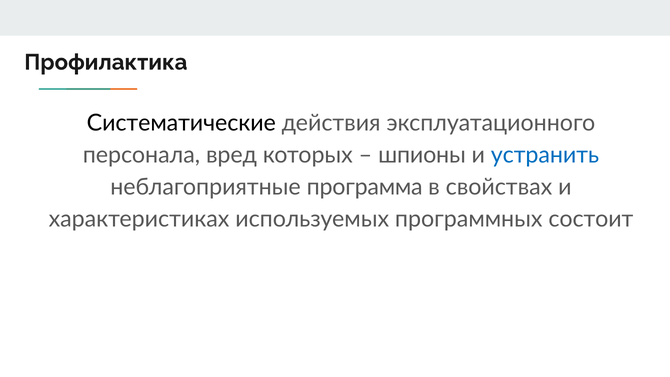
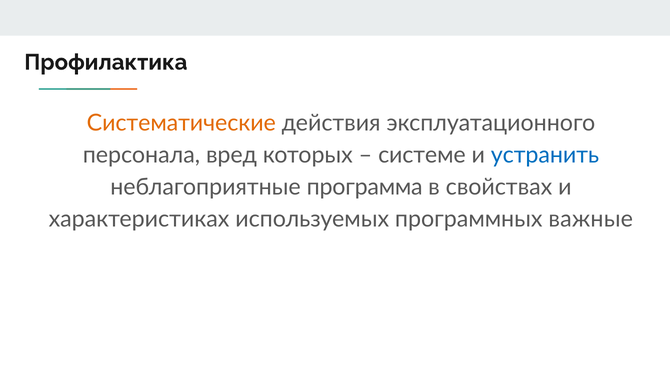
Систематические colour: black -> orange
шпионы: шпионы -> системе
состоит: состоит -> важные
